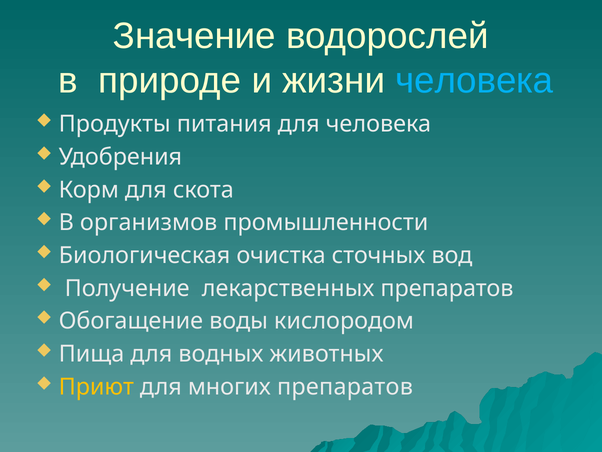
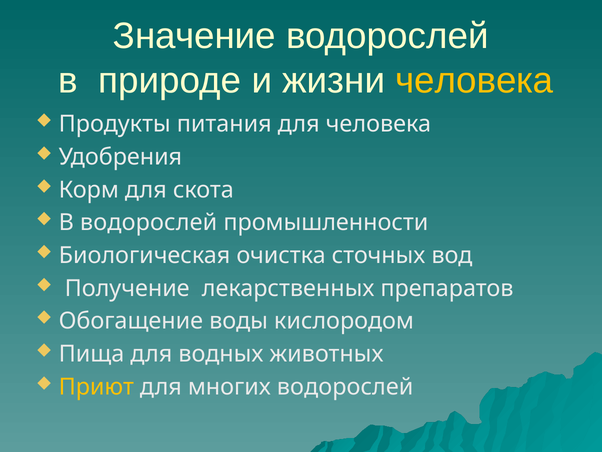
человека at (474, 80) colour: light blue -> yellow
В организмов: организмов -> водорослей
многих препаратов: препаратов -> водорослей
